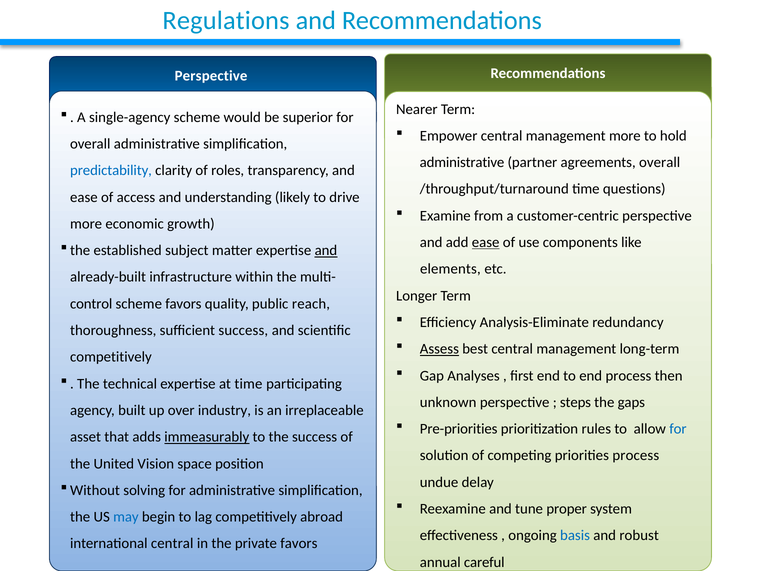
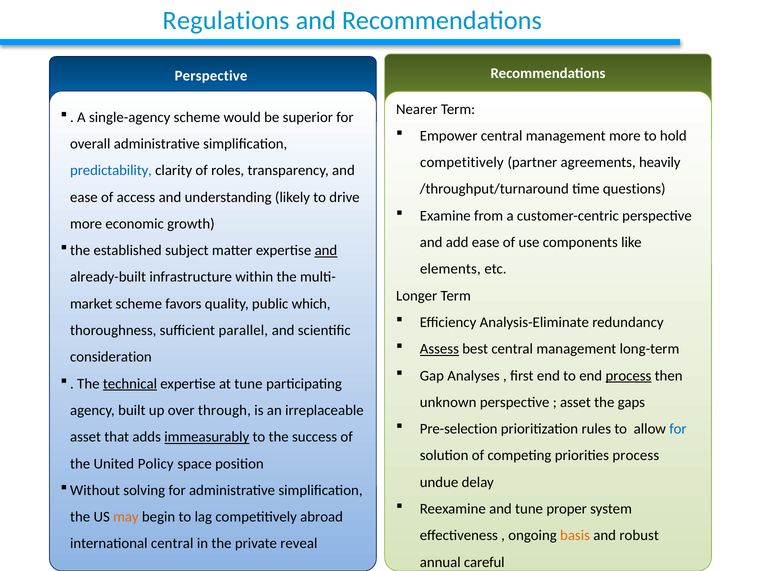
administrative at (462, 162): administrative -> competitively
agreements overall: overall -> heavily
ease at (486, 242) underline: present -> none
control: control -> market
reach: reach -> which
sufficient success: success -> parallel
competitively at (111, 357): competitively -> consideration
process at (628, 375) underline: none -> present
technical underline: none -> present
at time: time -> tune
steps at (576, 402): steps -> asset
industry: industry -> through
Pre-priorities: Pre-priorities -> Pre-selection
Vision: Vision -> Policy
may colour: blue -> orange
basis colour: blue -> orange
private favors: favors -> reveal
